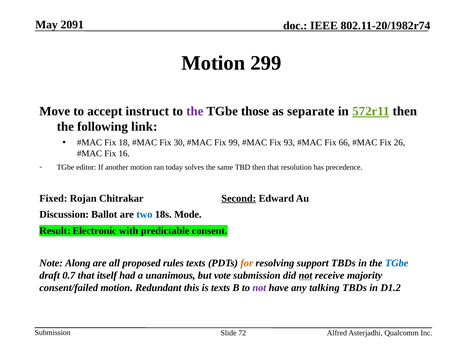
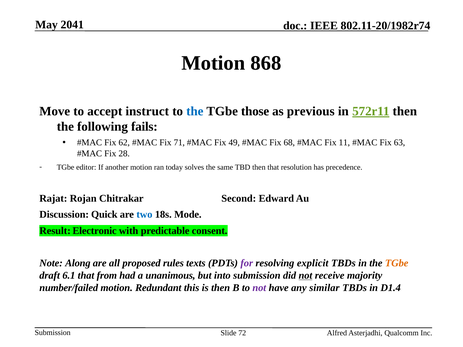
2091: 2091 -> 2041
299: 299 -> 868
the at (195, 111) colour: purple -> blue
separate: separate -> previous
link: link -> fails
18: 18 -> 62
30: 30 -> 71
99: 99 -> 49
93: 93 -> 68
66: 66 -> 11
26: 26 -> 63
16: 16 -> 28
Fixed: Fixed -> Rajat
Second underline: present -> none
Ballot: Ballot -> Quick
for colour: orange -> purple
support: support -> explicit
TGbe at (397, 263) colour: blue -> orange
0.7: 0.7 -> 6.1
itself: itself -> from
vote: vote -> into
consent/failed: consent/failed -> number/failed
is texts: texts -> then
talking: talking -> similar
D1.2: D1.2 -> D1.4
